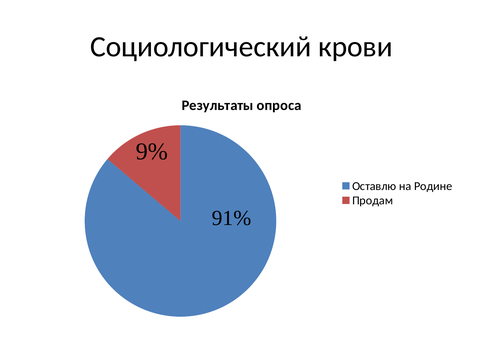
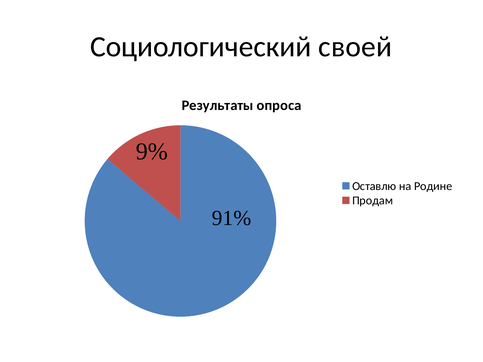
крови: крови -> своей
